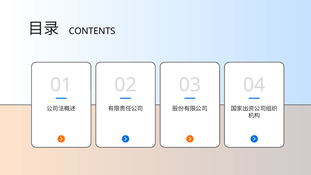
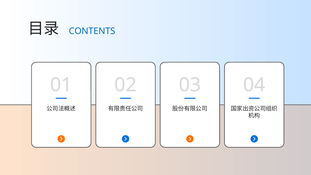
CONTENTS colour: black -> blue
